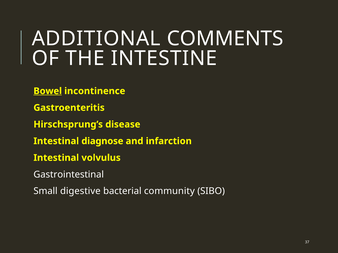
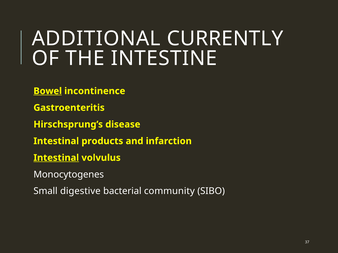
COMMENTS: COMMENTS -> CURRENTLY
diagnose: diagnose -> products
Intestinal at (56, 158) underline: none -> present
Gastrointestinal: Gastrointestinal -> Monocytogenes
